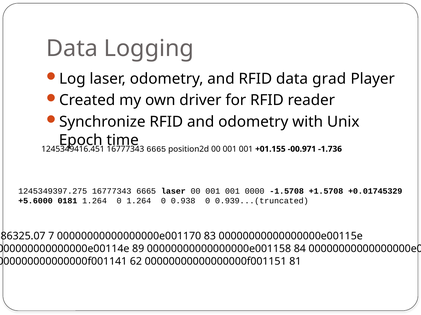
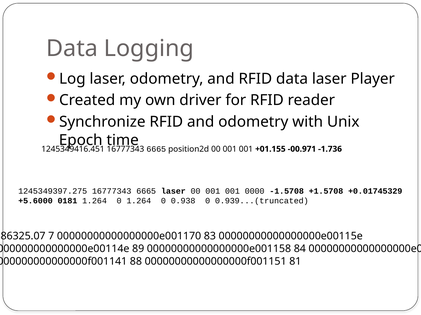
data grad: grad -> laser
62: 62 -> 88
